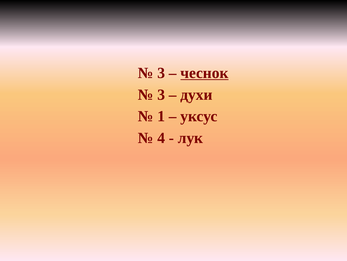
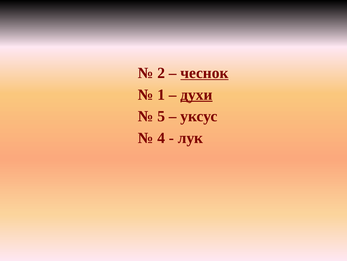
3 at (161, 73): 3 -> 2
3 at (161, 94): 3 -> 1
духи underline: none -> present
1: 1 -> 5
